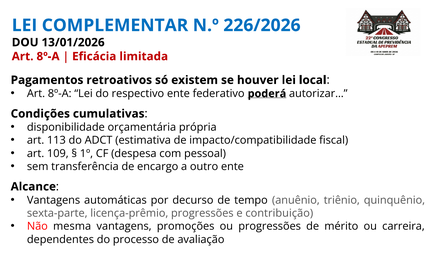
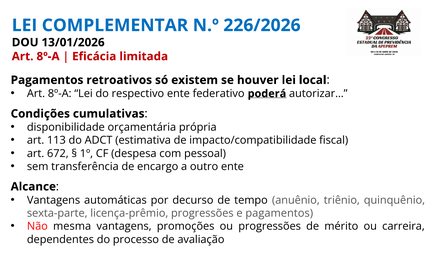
109: 109 -> 672
e contribuição: contribuição -> pagamentos
